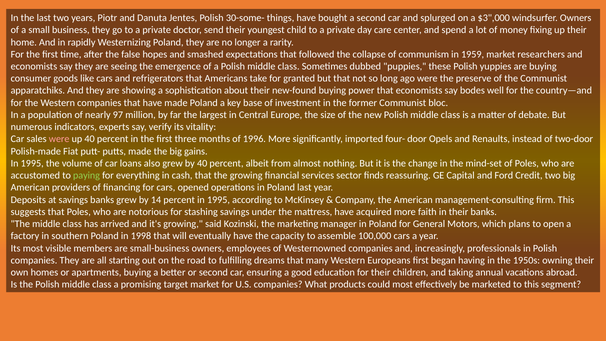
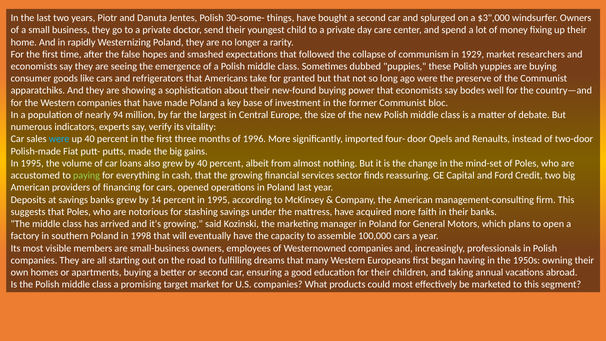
1959: 1959 -> 1929
97: 97 -> 94
were at (59, 139) colour: pink -> light blue
